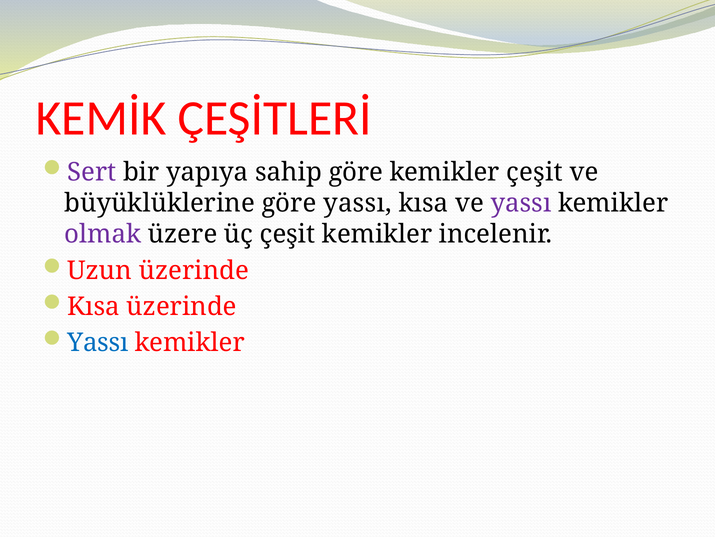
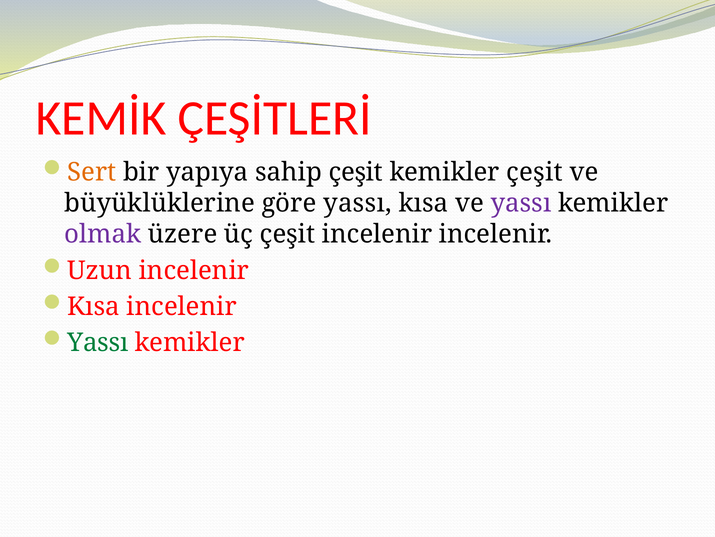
Sert colour: purple -> orange
sahip göre: göre -> çeşit
çeşit kemikler: kemikler -> incelenir
Uzun üzerinde: üzerinde -> incelenir
Kısa üzerinde: üzerinde -> incelenir
Yassı at (98, 342) colour: blue -> green
